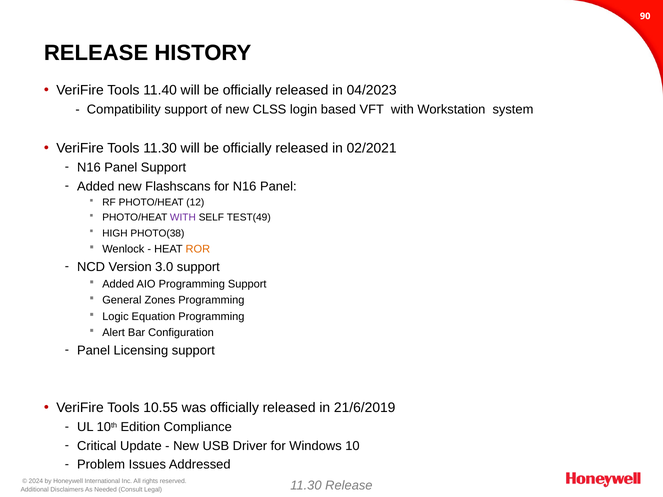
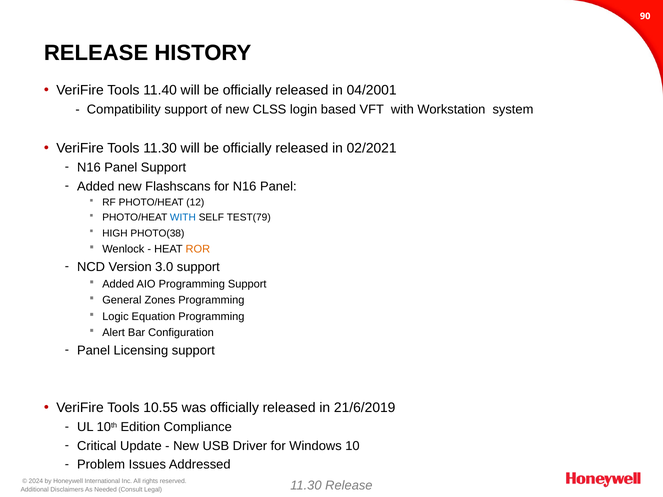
04/2023: 04/2023 -> 04/2001
WITH at (183, 217) colour: purple -> blue
TEST(49: TEST(49 -> TEST(79
